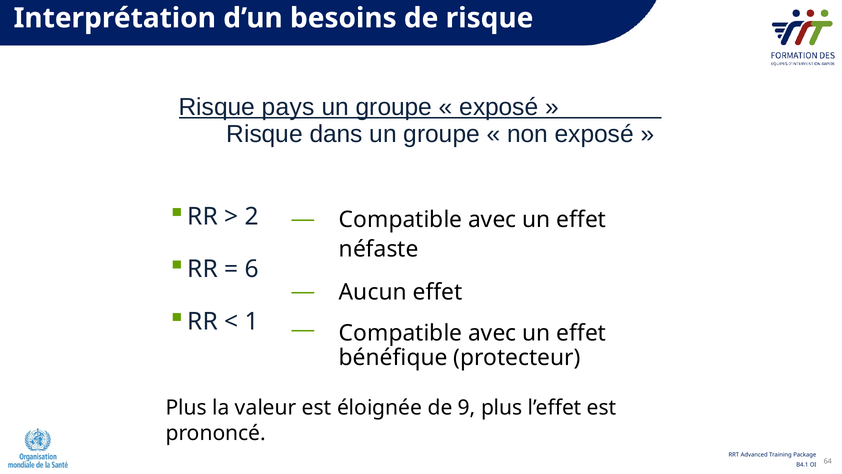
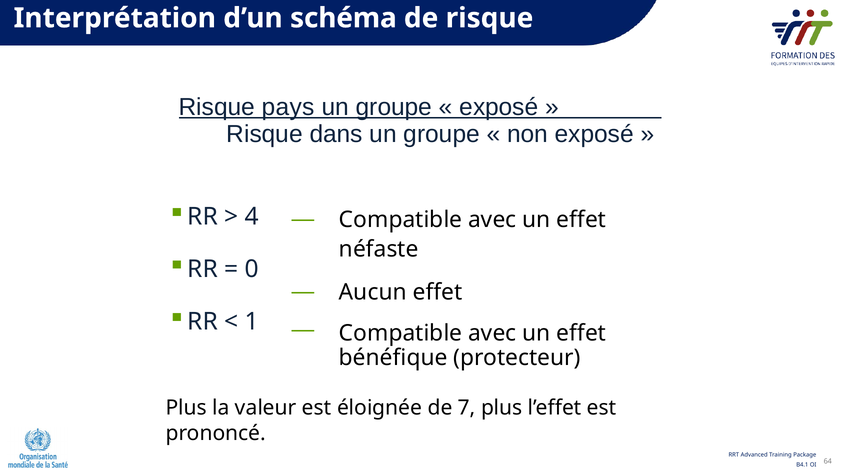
besoins: besoins -> schéma
2: 2 -> 4
6: 6 -> 0
9: 9 -> 7
